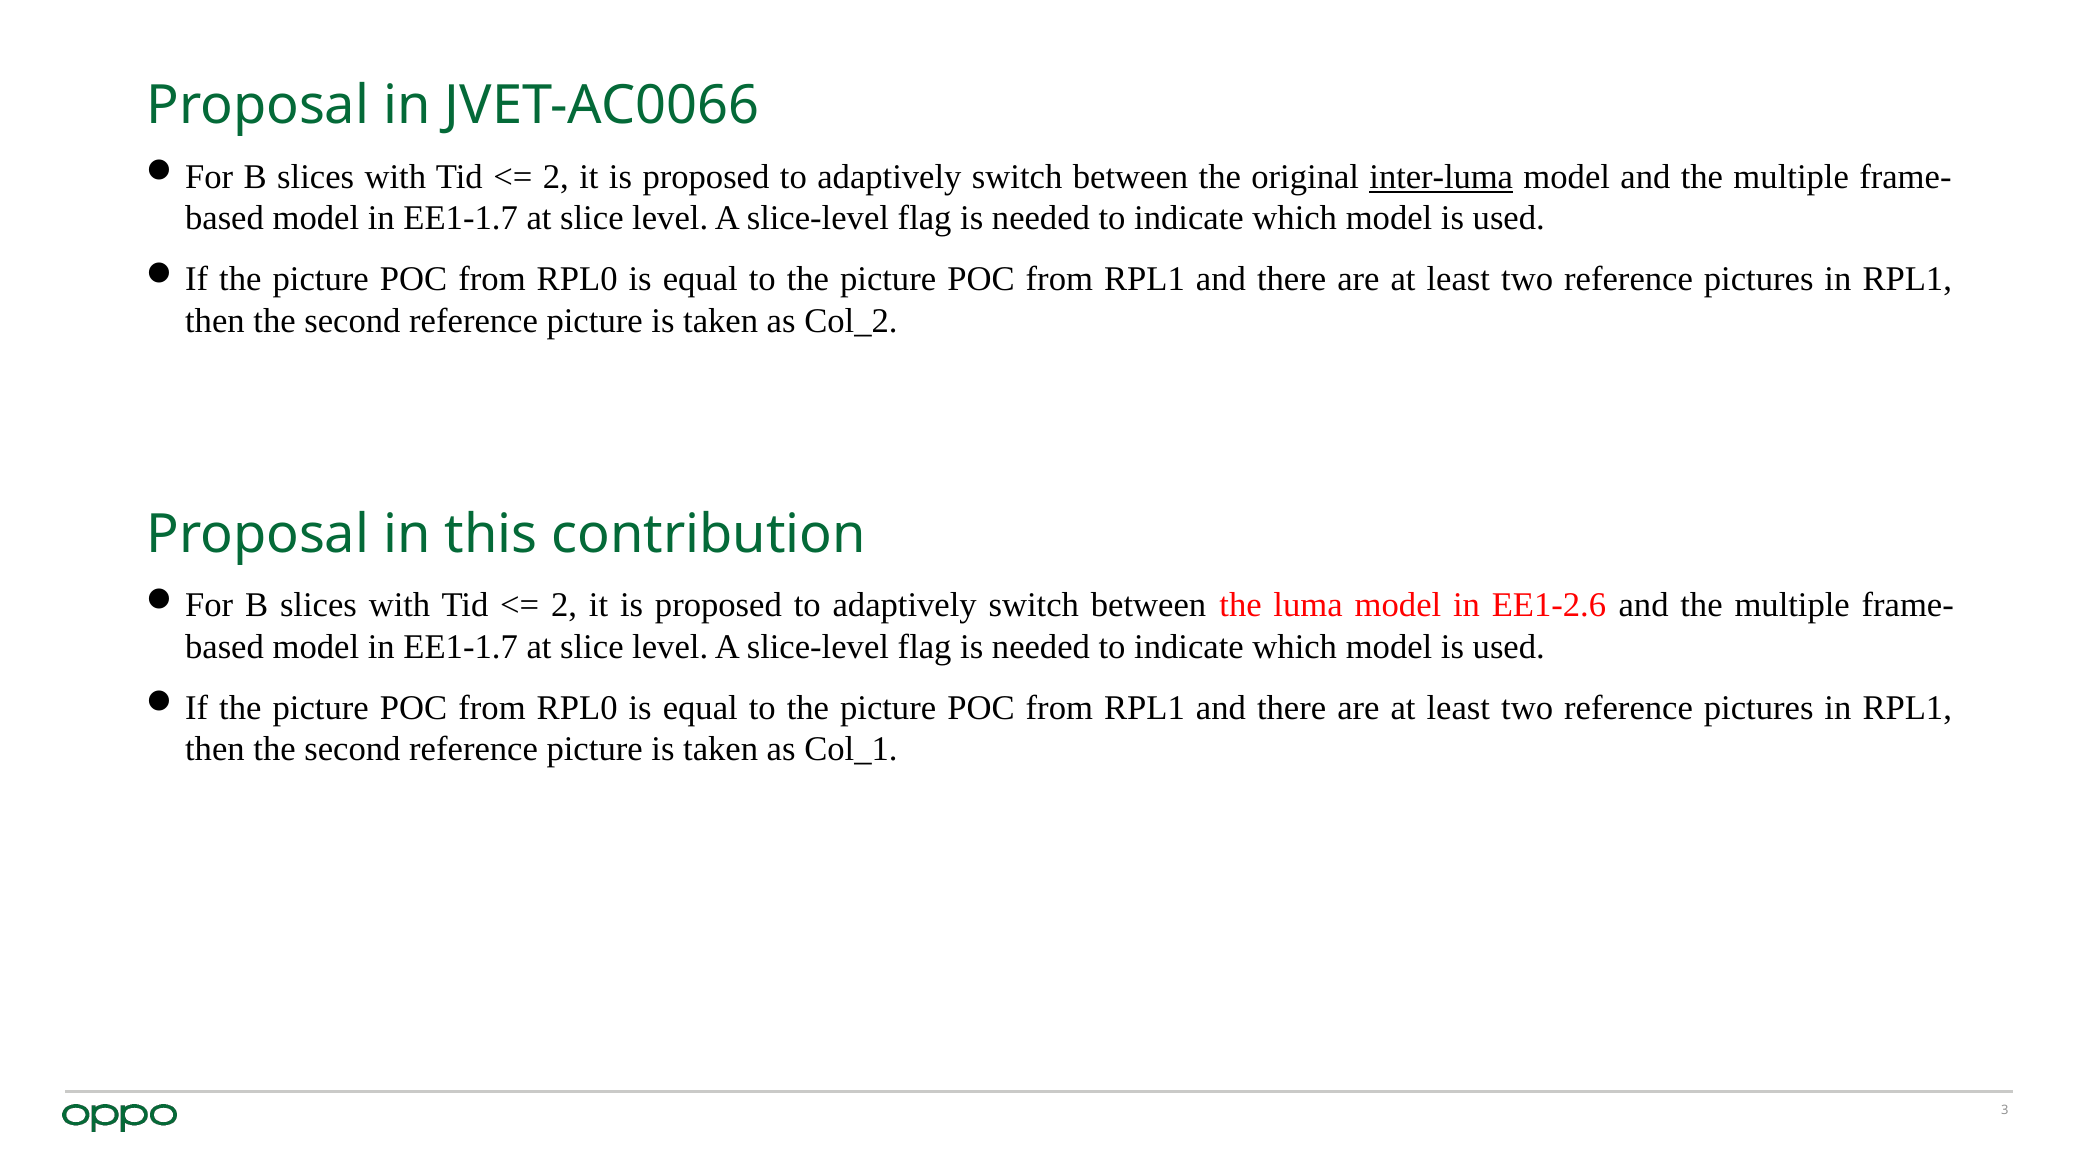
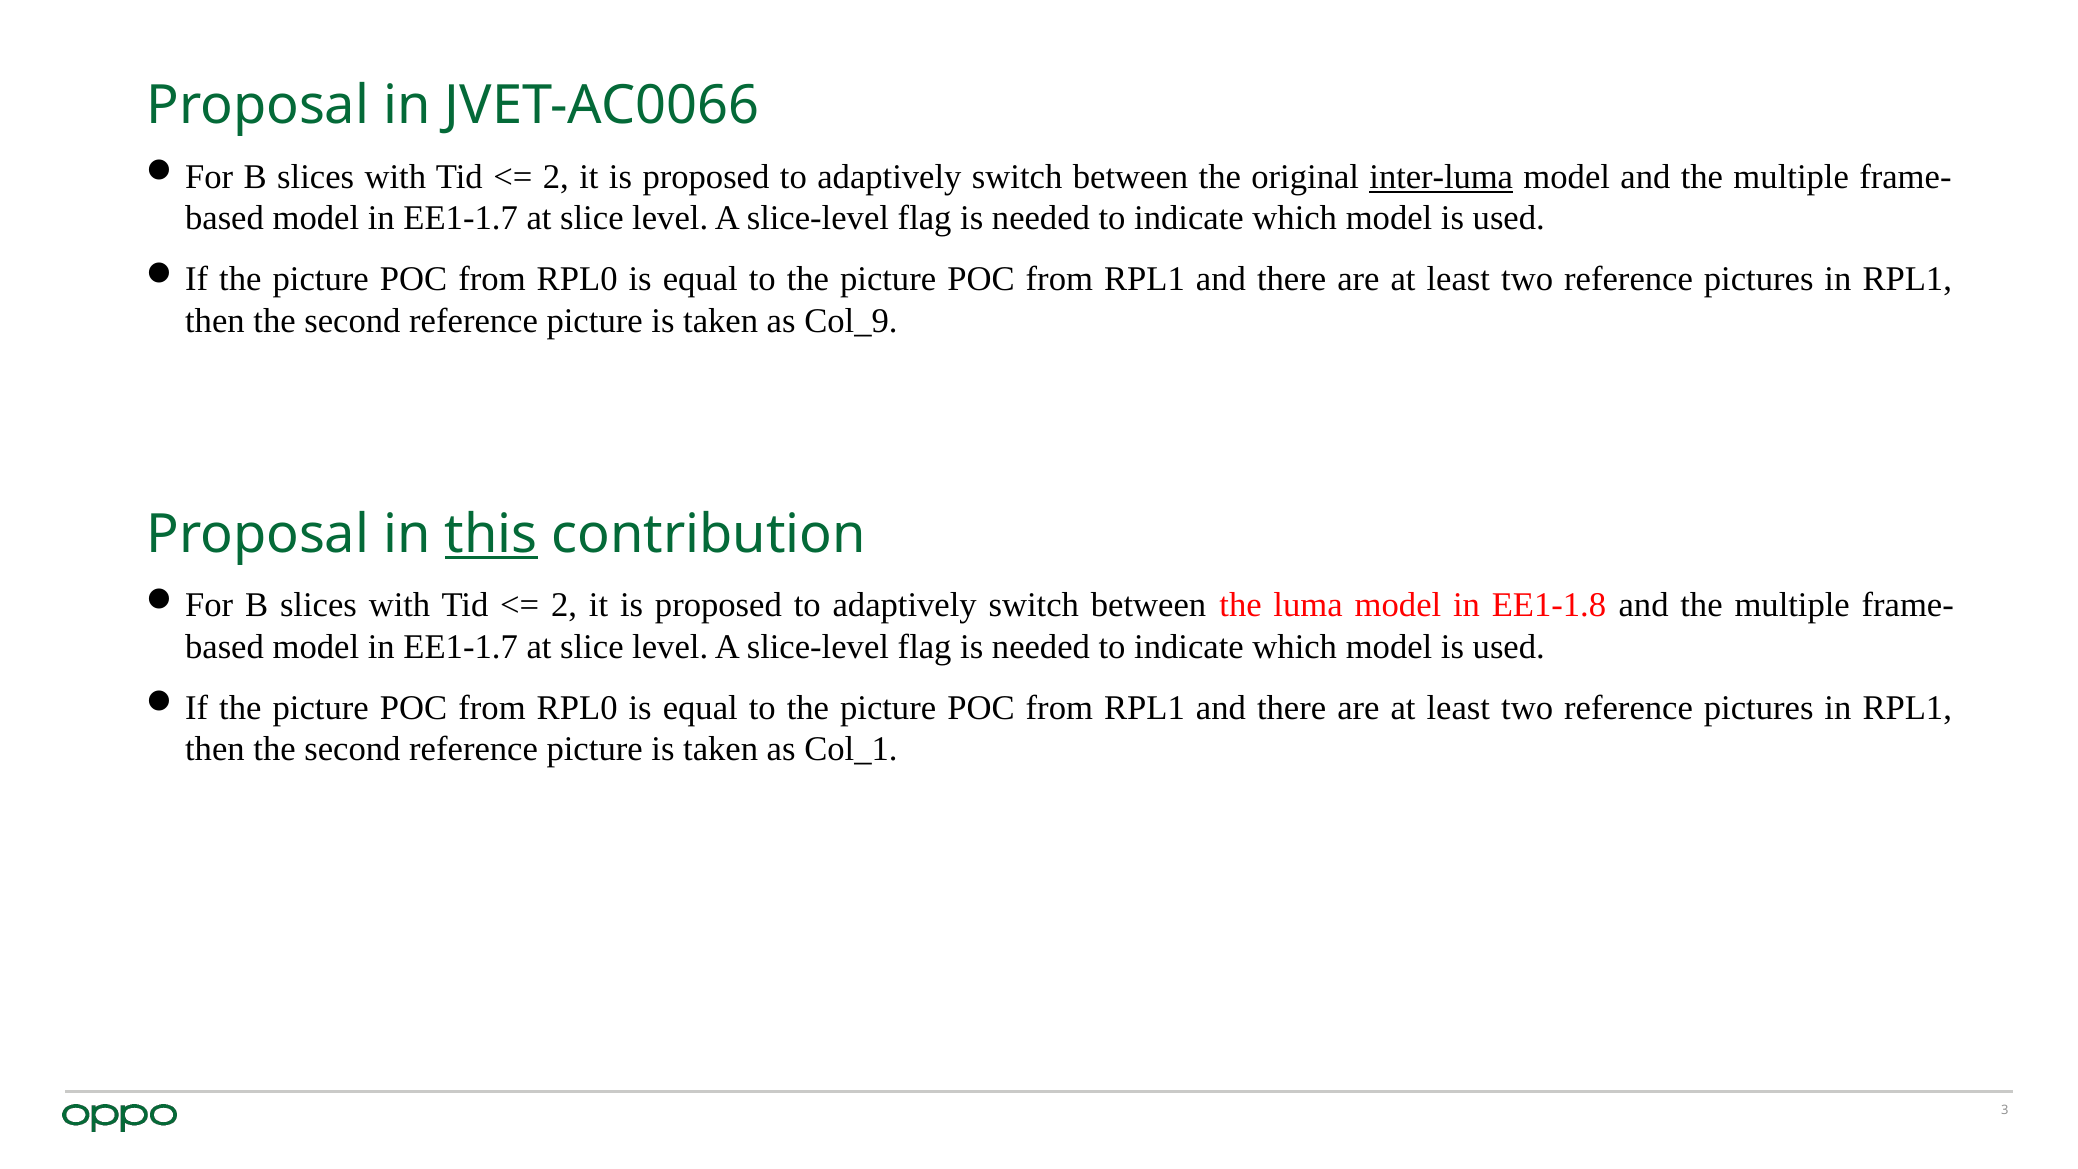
Col_2: Col_2 -> Col_9
this underline: none -> present
EE1-2.6: EE1-2.6 -> EE1-1.8
